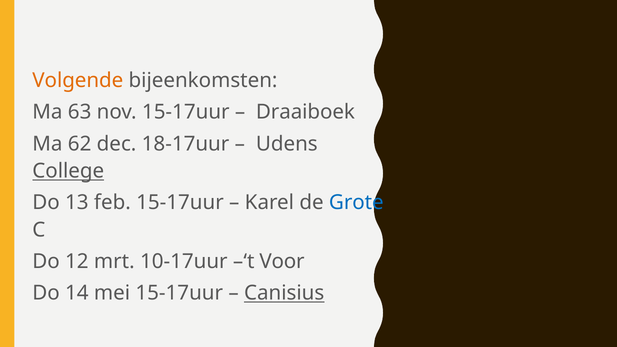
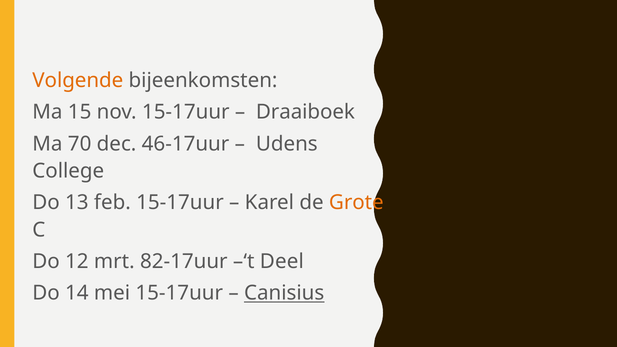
63: 63 -> 15
62: 62 -> 70
18-17uur: 18-17uur -> 46-17uur
College underline: present -> none
Grote colour: blue -> orange
10-17uur: 10-17uur -> 82-17uur
Voor: Voor -> Deel
